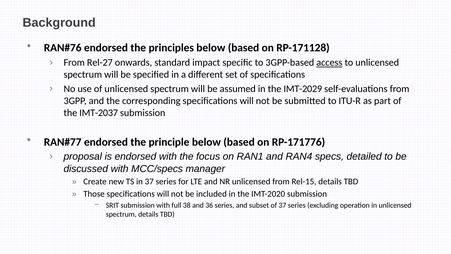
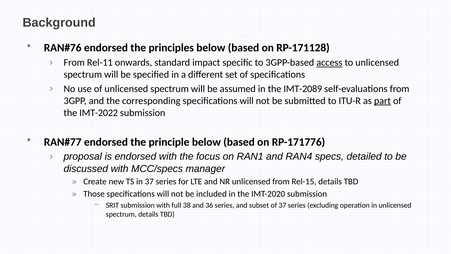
Rel-27: Rel-27 -> Rel-11
IMT-2029: IMT-2029 -> IMT-2089
part underline: none -> present
IMT-2037: IMT-2037 -> IMT-2022
